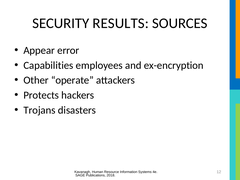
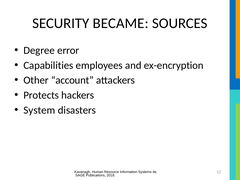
RESULTS: RESULTS -> BECAME
Appear: Appear -> Degree
operate: operate -> account
Trojans: Trojans -> System
